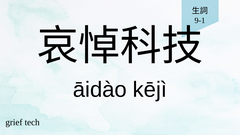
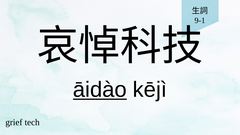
āidào underline: none -> present
